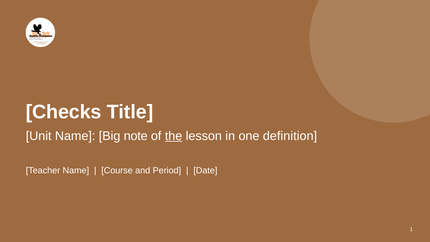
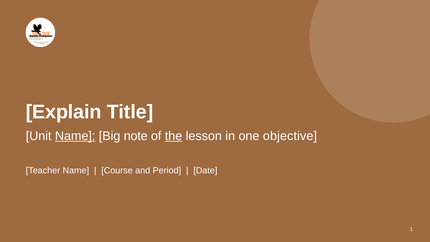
Checks: Checks -> Explain
Name at (75, 136) underline: none -> present
definition: definition -> objective
